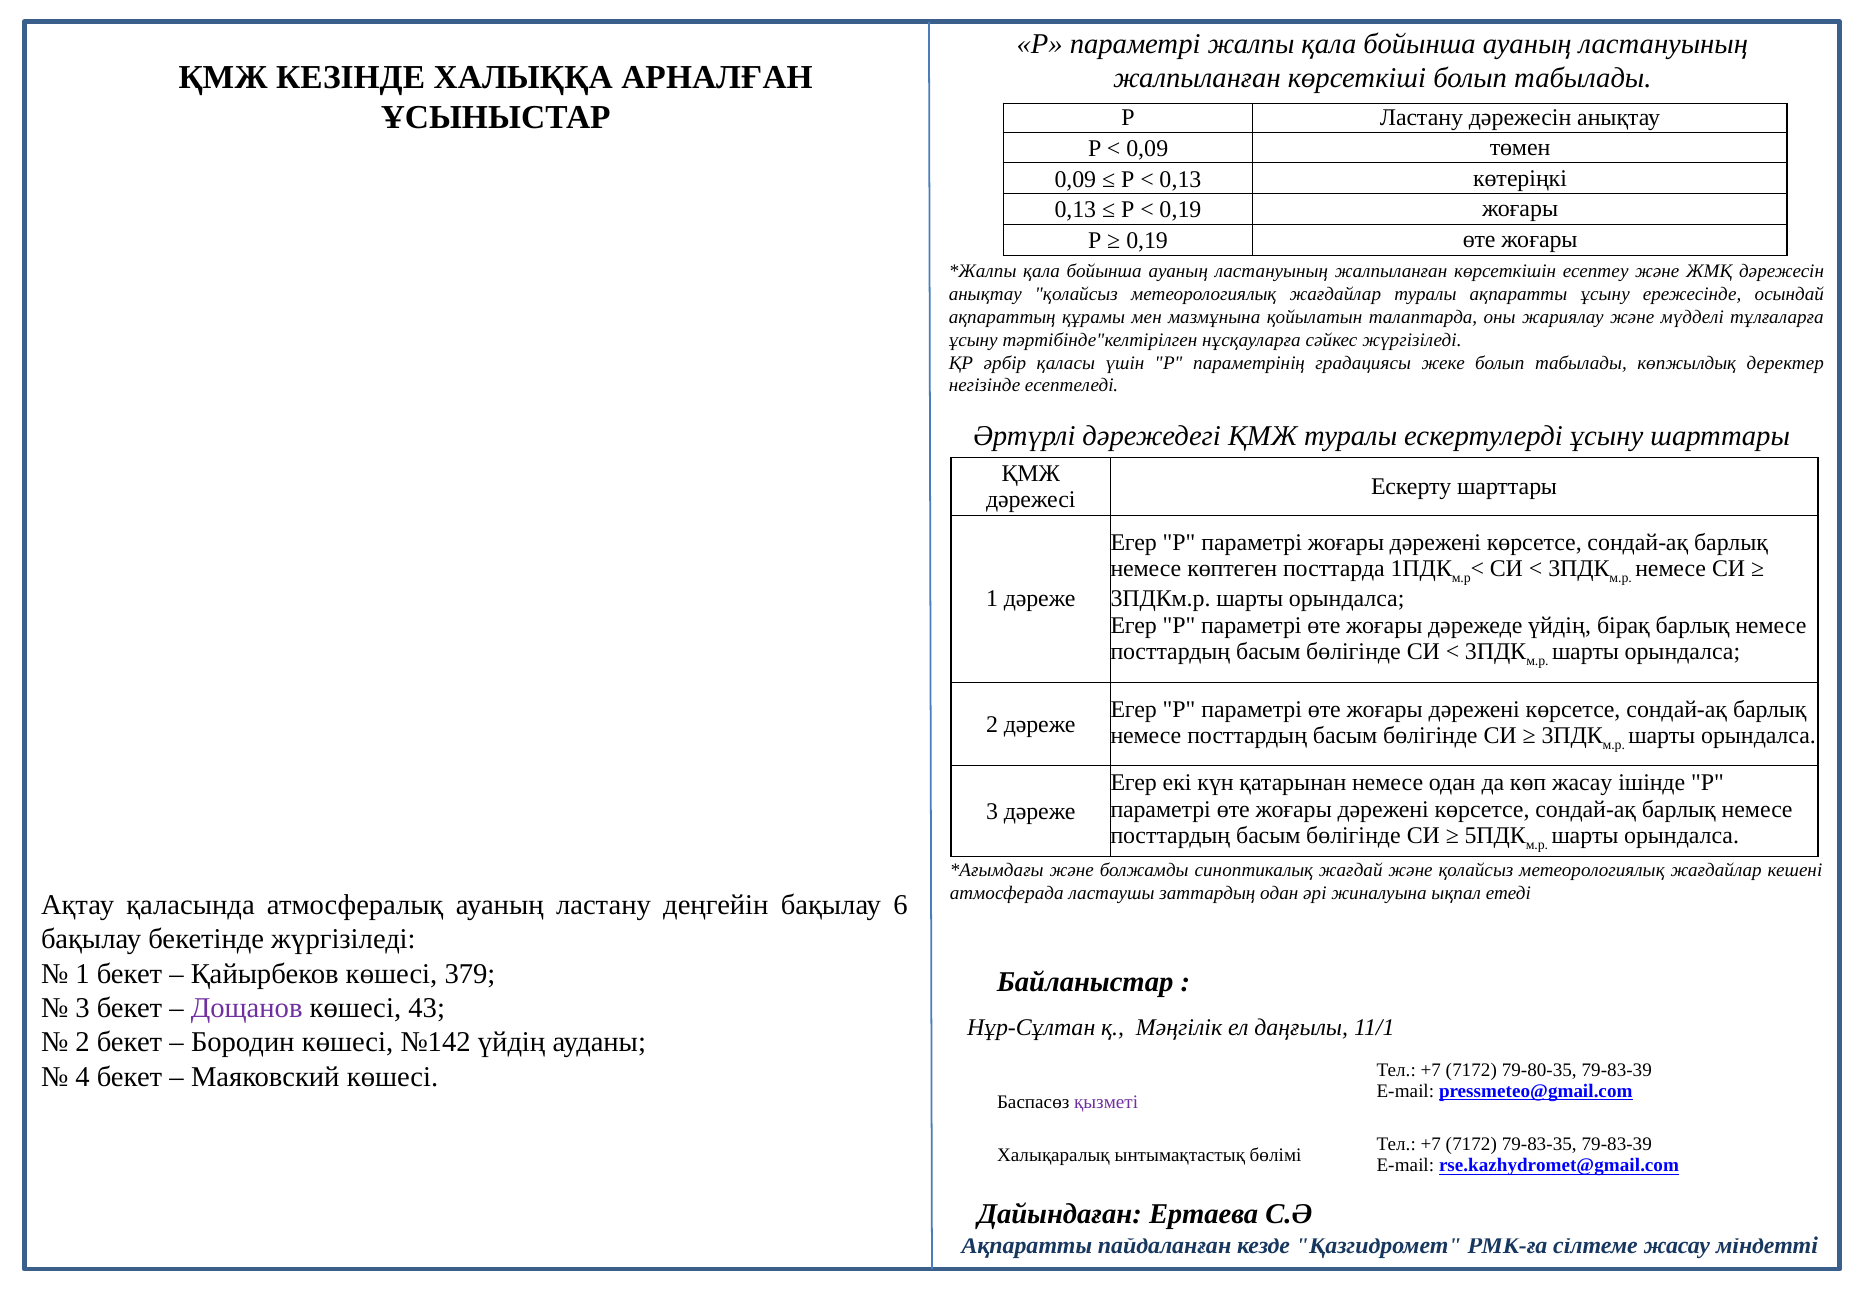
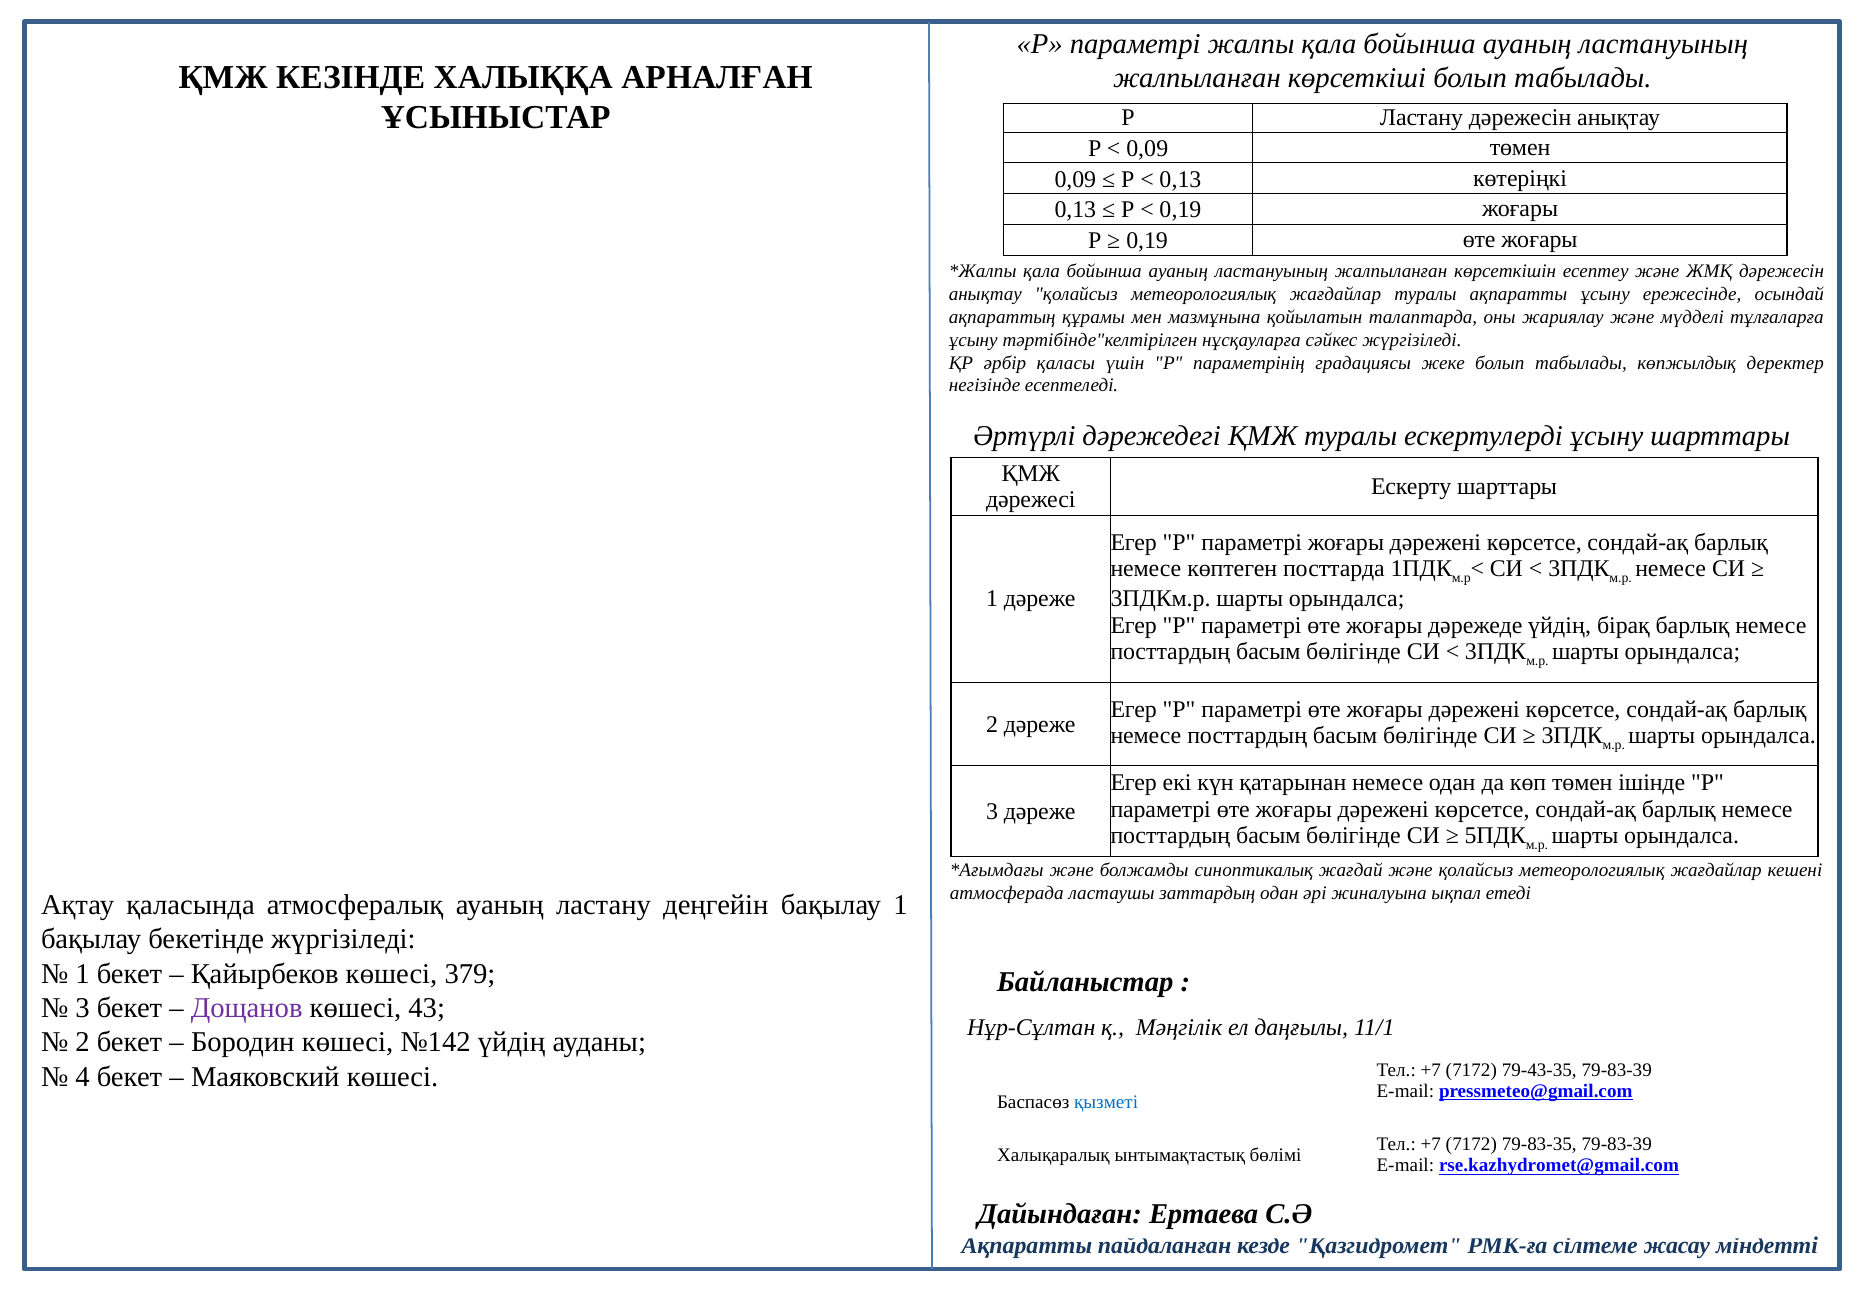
көп жасау: жасау -> төмен
бақылау 6: 6 -> 1
79-80-35: 79-80-35 -> 79-43-35
қызметі colour: purple -> blue
